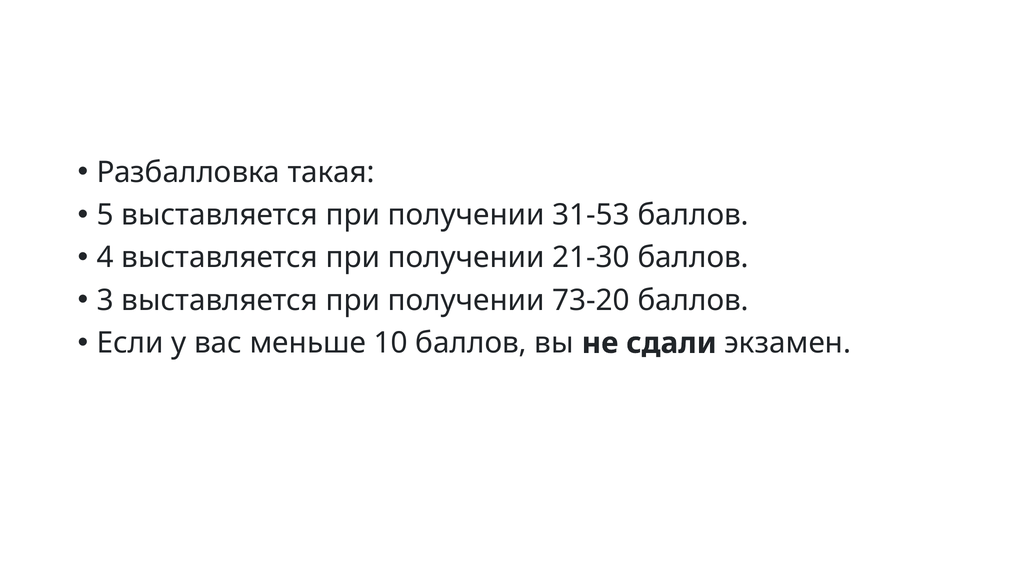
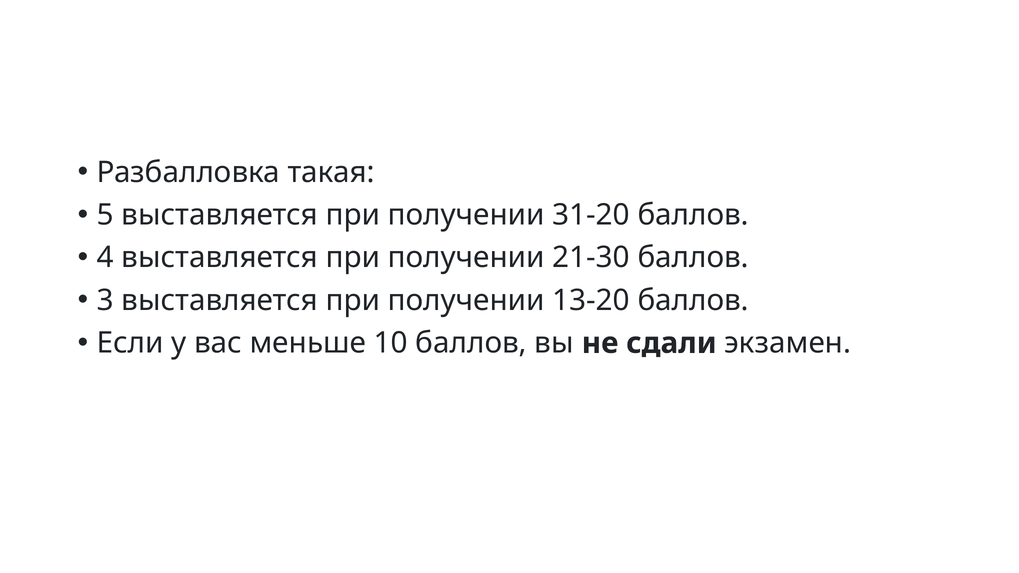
31-53: 31-53 -> 31-20
73-20: 73-20 -> 13-20
